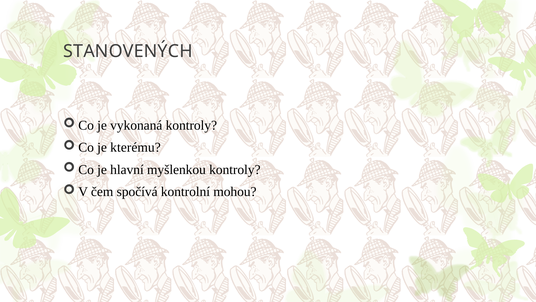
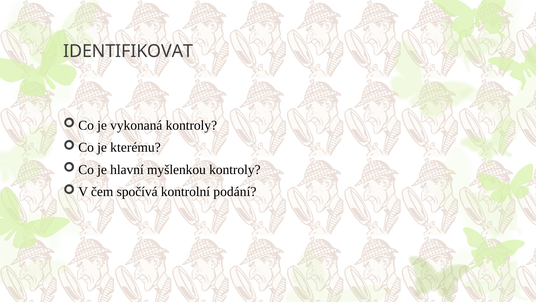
STANOVENÝCH: STANOVENÝCH -> IDENTIFIKOVAT
mohou: mohou -> podání
